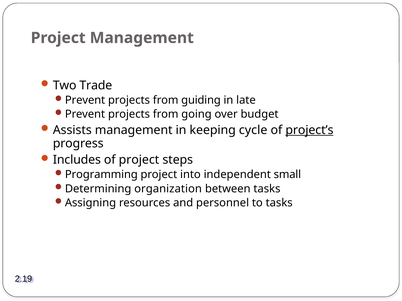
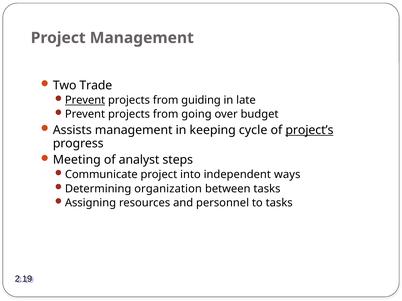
Prevent at (85, 100) underline: none -> present
Includes: Includes -> Meeting
of project: project -> analyst
Programming: Programming -> Communicate
small: small -> ways
